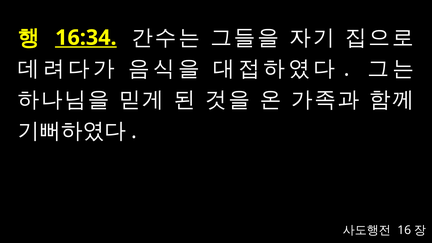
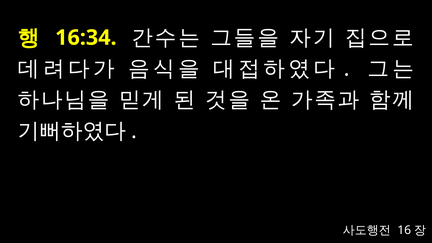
16:34 underline: present -> none
